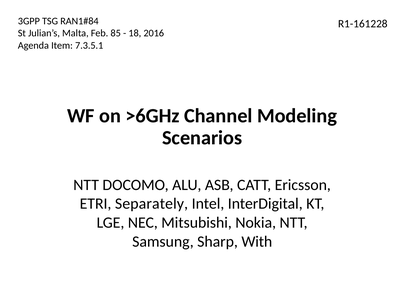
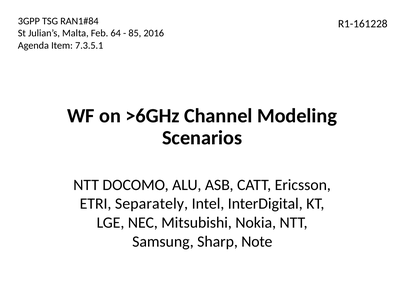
85: 85 -> 64
18: 18 -> 85
With: With -> Note
